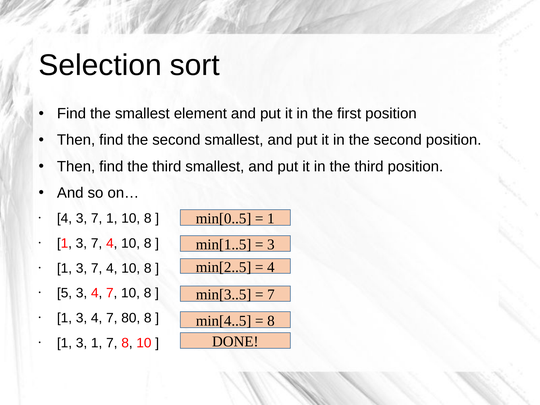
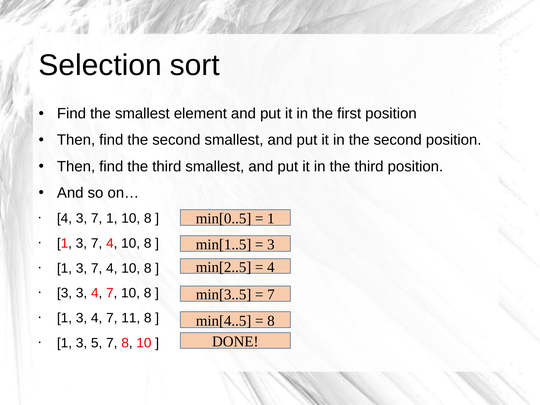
5 at (65, 293): 5 -> 3
80: 80 -> 11
3 1: 1 -> 5
